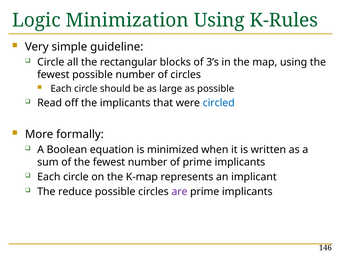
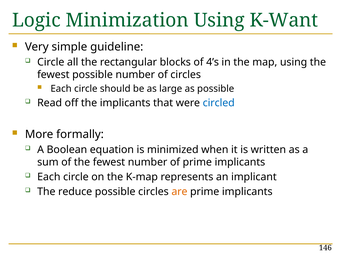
K-Rules: K-Rules -> K-Want
3’s: 3’s -> 4’s
are colour: purple -> orange
